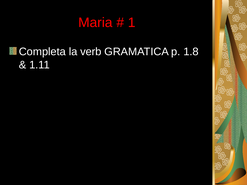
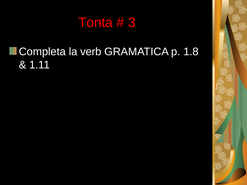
Maria: Maria -> Tonta
1: 1 -> 3
